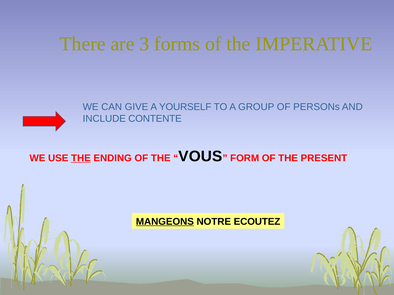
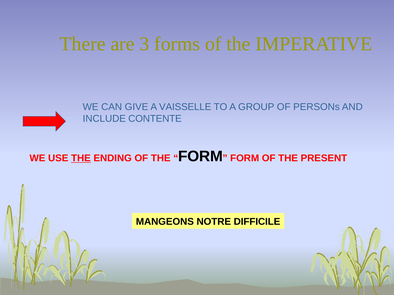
YOURSELF: YOURSELF -> VAISSELLE
VOUS at (200, 157): VOUS -> FORM
MANGEONS underline: present -> none
ECOUTEZ: ECOUTEZ -> DIFFICILE
